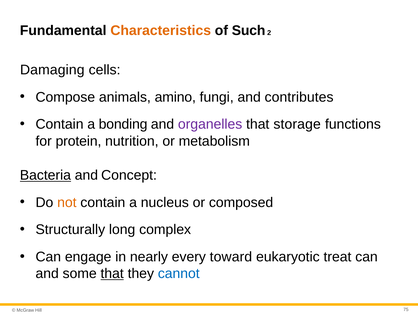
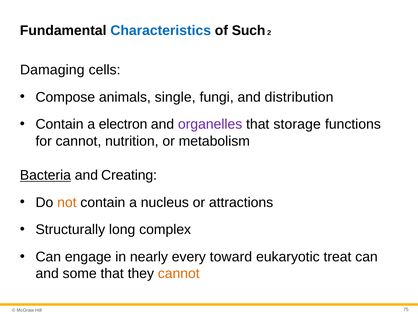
Characteristics colour: orange -> blue
amino: amino -> single
contributes: contributes -> distribution
bonding: bonding -> electron
for protein: protein -> cannot
Concept: Concept -> Creating
composed: composed -> attractions
that at (112, 273) underline: present -> none
cannot at (179, 273) colour: blue -> orange
